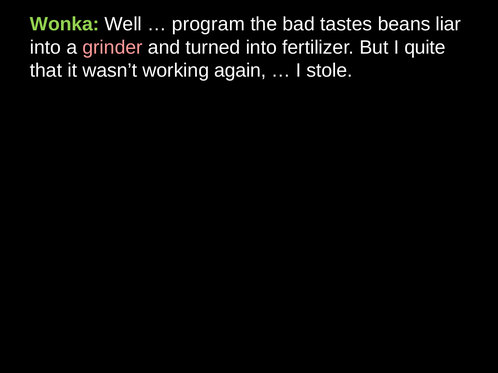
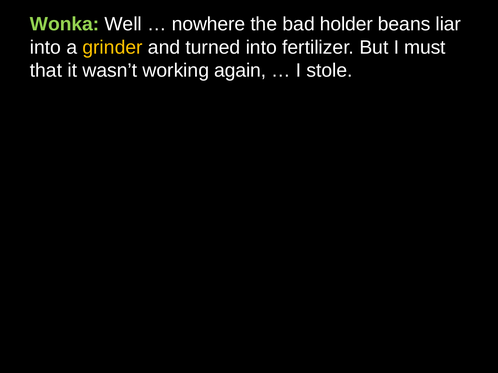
program: program -> nowhere
tastes: tastes -> holder
grinder colour: pink -> yellow
quite: quite -> must
